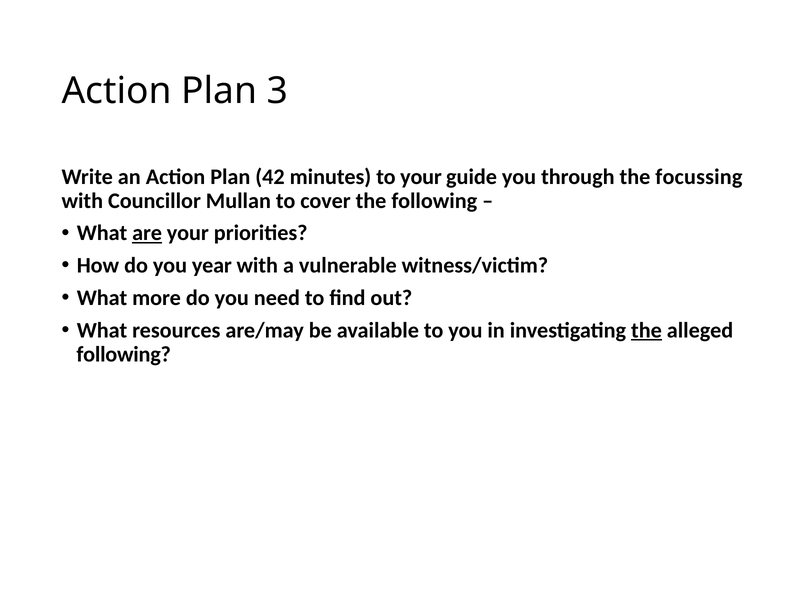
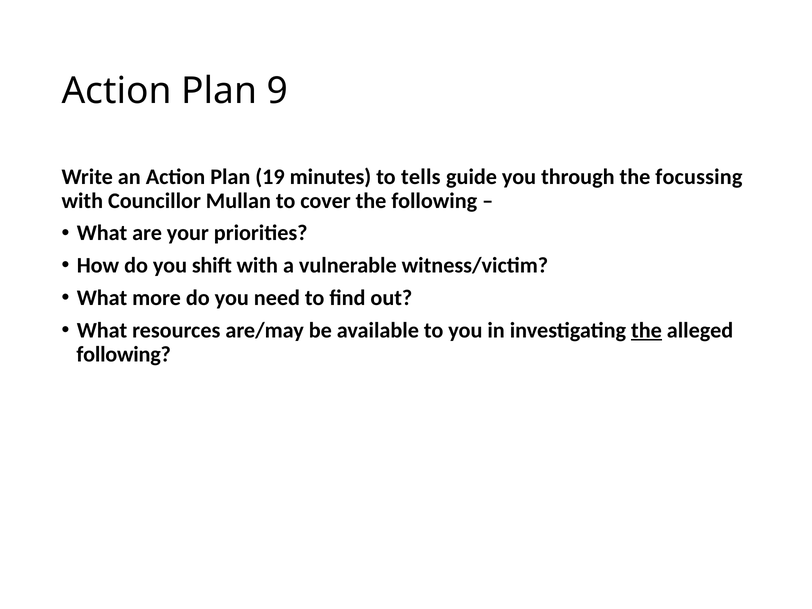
3: 3 -> 9
42: 42 -> 19
to your: your -> tells
are underline: present -> none
year: year -> shift
